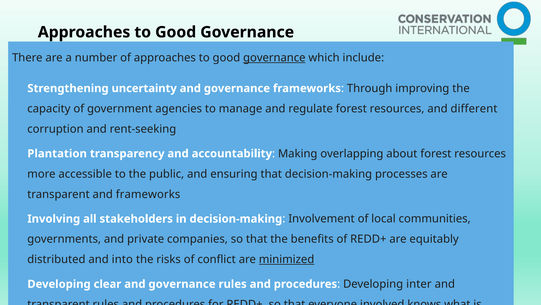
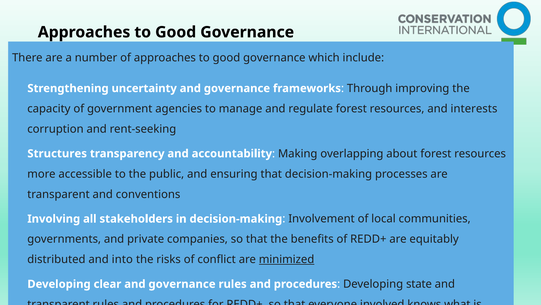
governance at (274, 58) underline: present -> none
different: different -> interests
Plantation: Plantation -> Structures
and frameworks: frameworks -> conventions
inter: inter -> state
